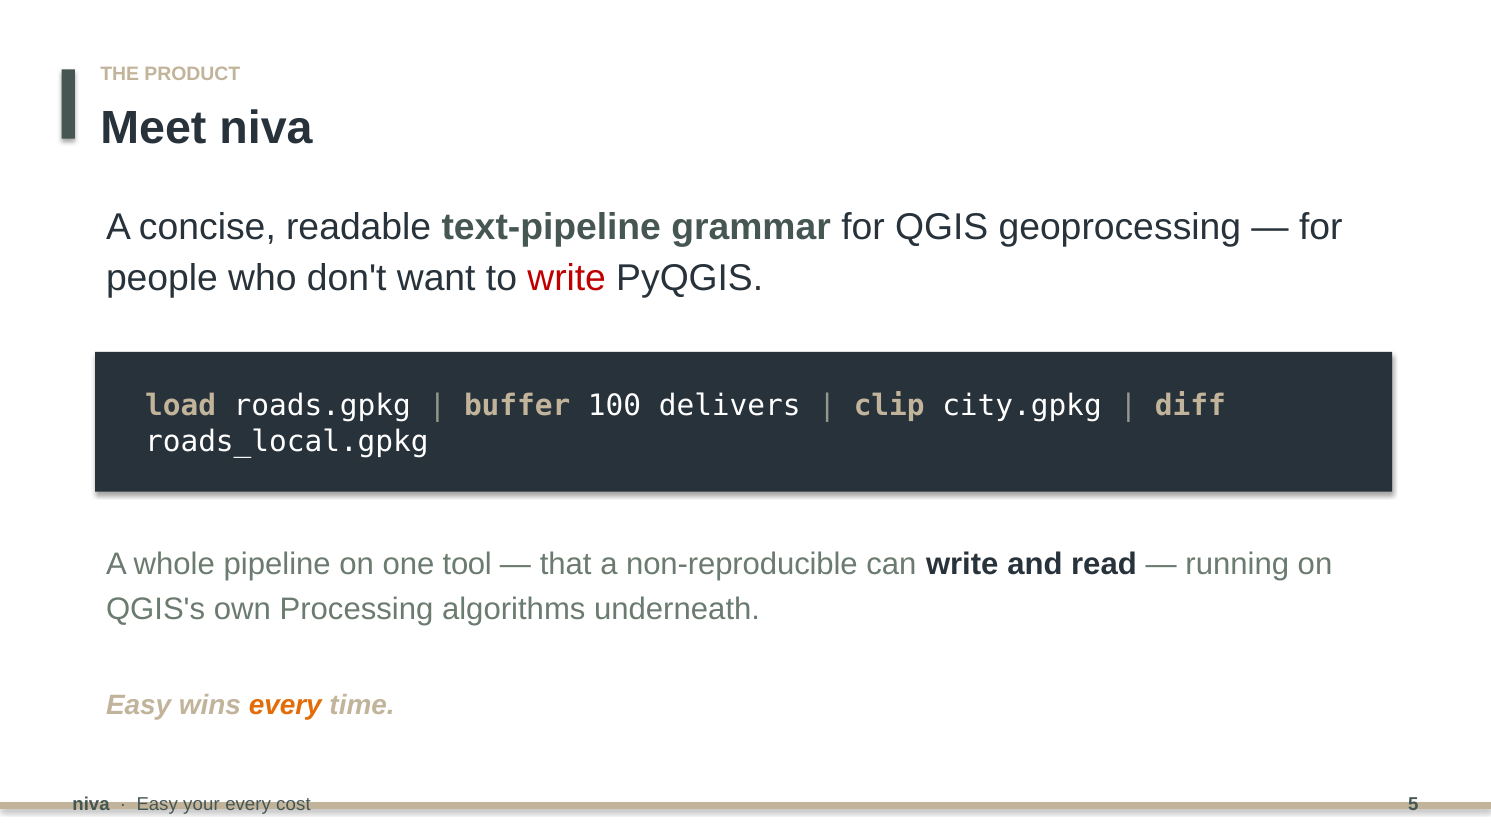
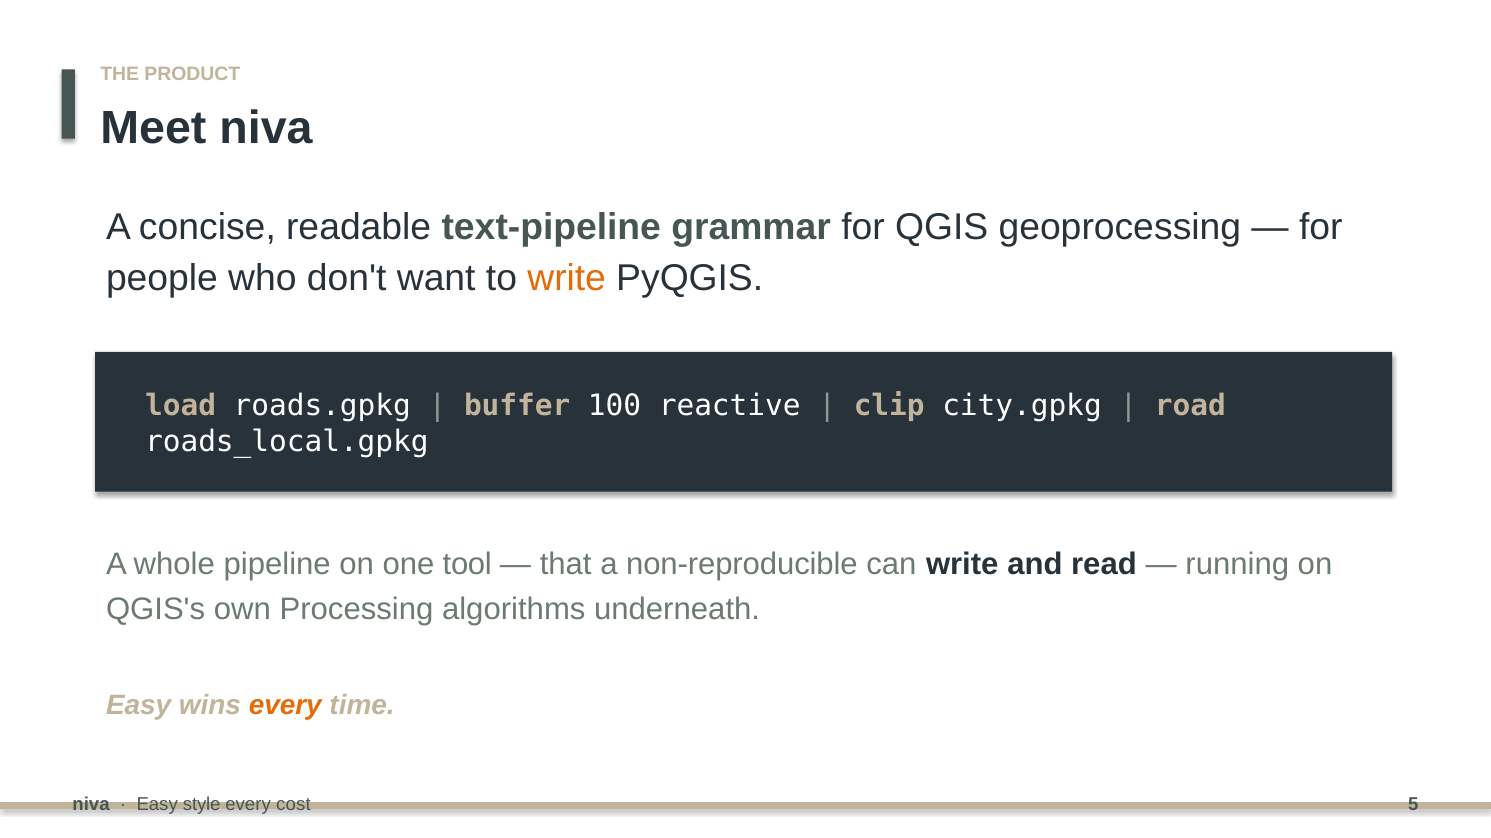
write at (567, 279) colour: red -> orange
delivers: delivers -> reactive
diff: diff -> road
your: your -> style
